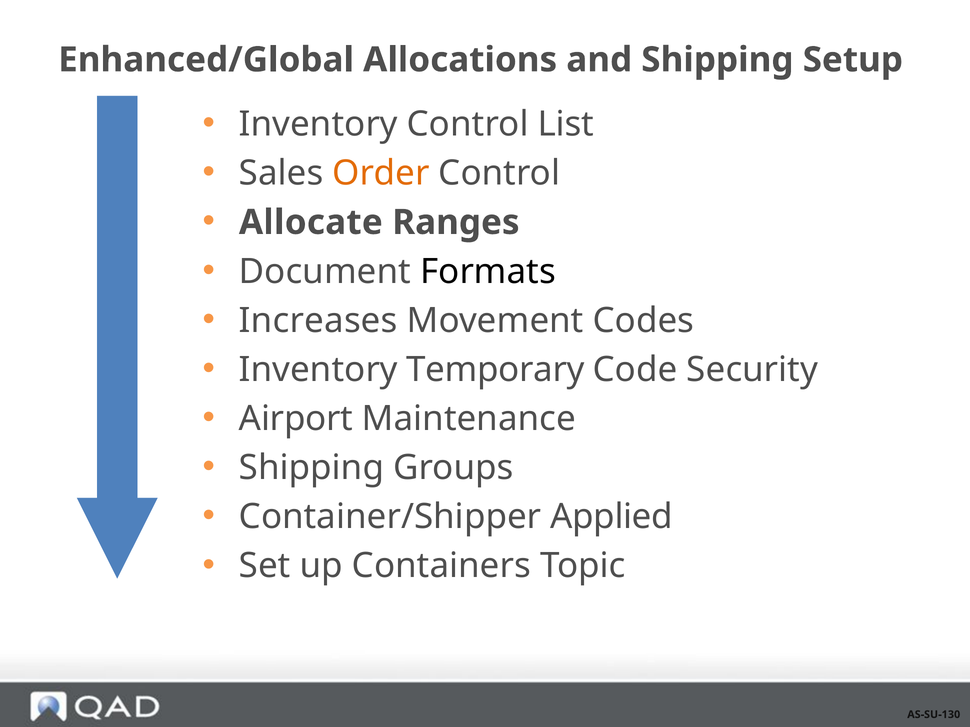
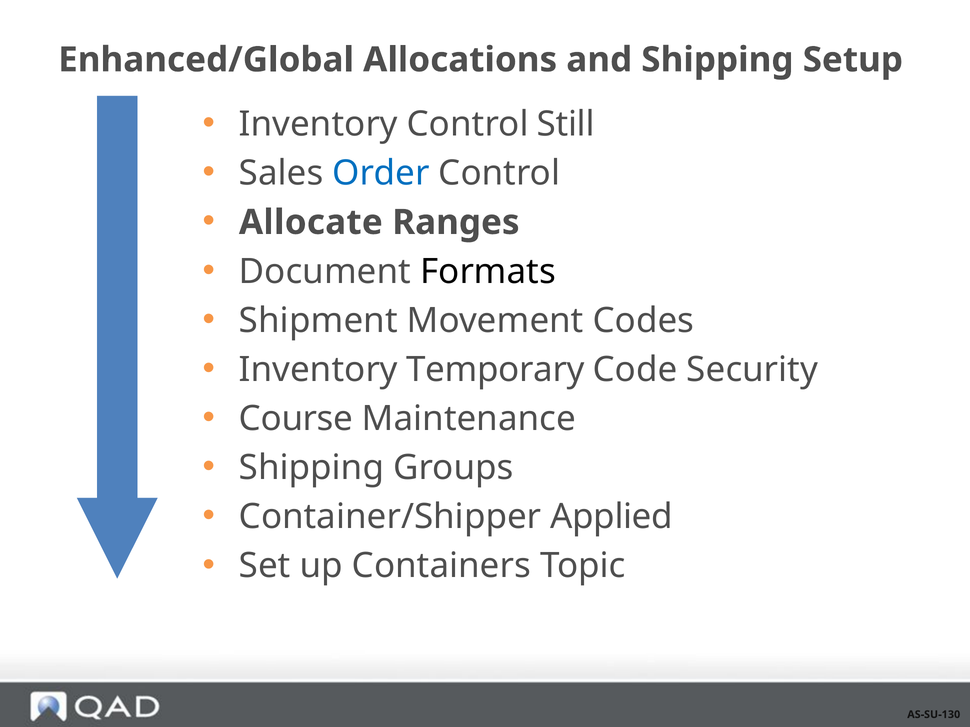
List: List -> Still
Order colour: orange -> blue
Increases: Increases -> Shipment
Airport: Airport -> Course
